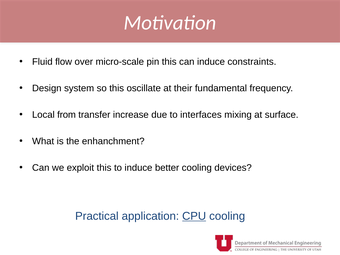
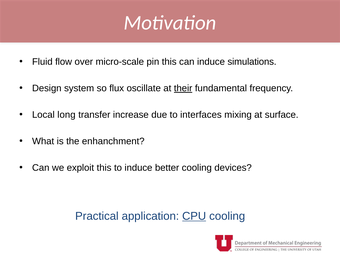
constraints: constraints -> simulations
so this: this -> flux
their underline: none -> present
from: from -> long
